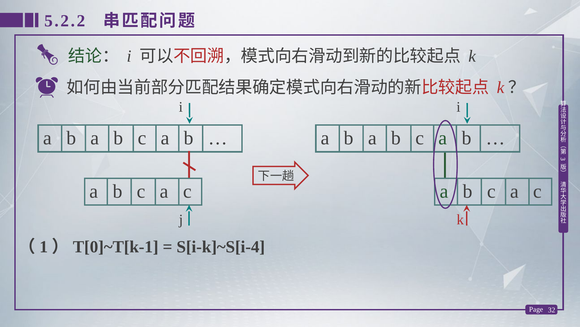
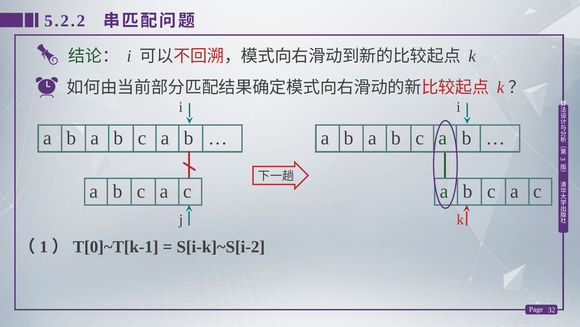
S[i-k]~S[i-4: S[i-k]~S[i-4 -> S[i-k]~S[i-2
